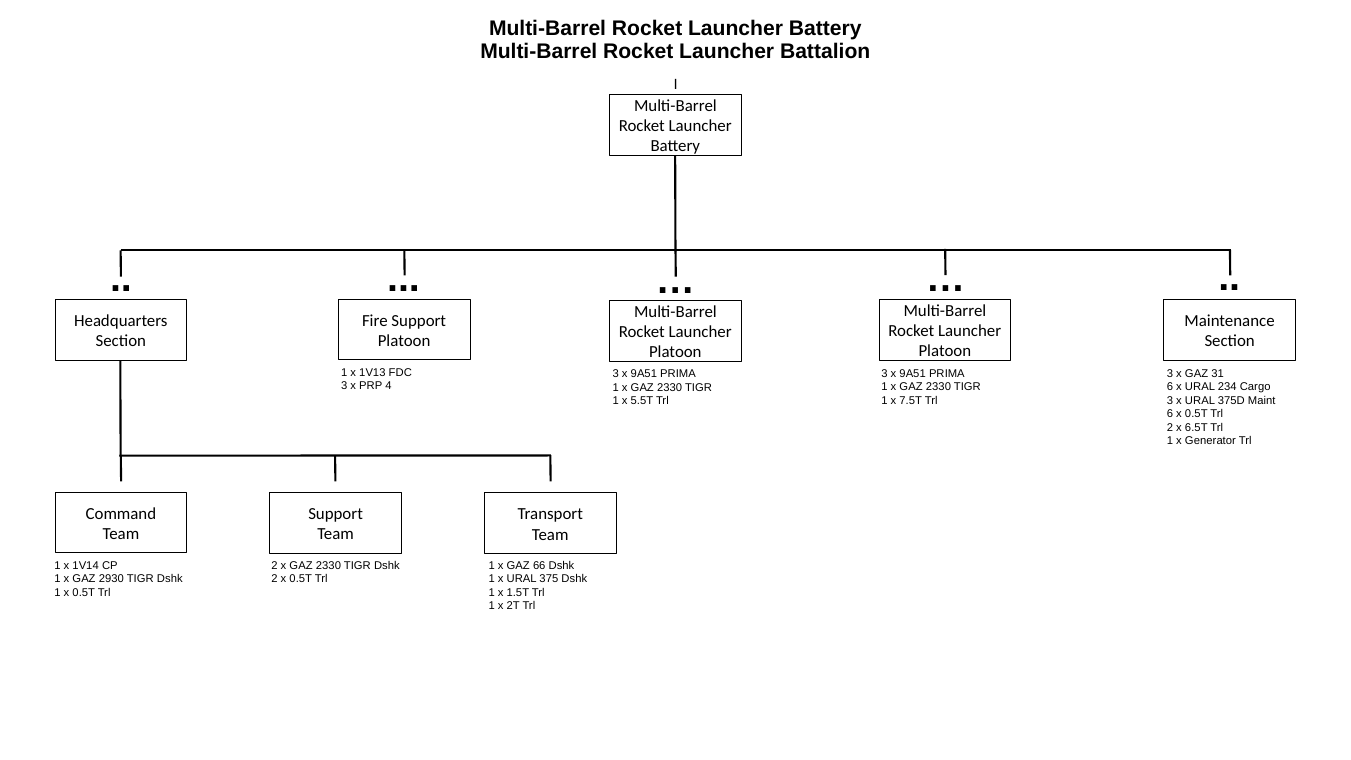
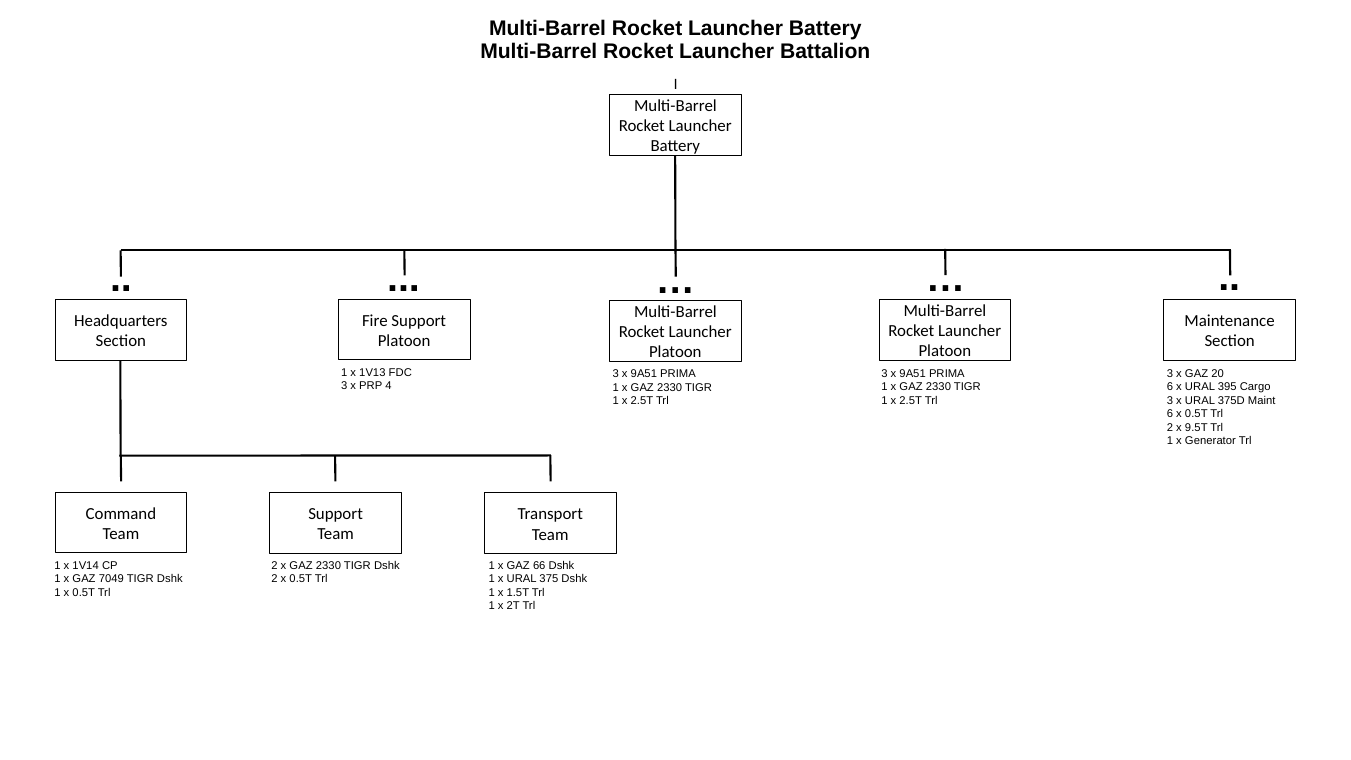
31: 31 -> 20
234: 234 -> 395
7.5T at (911, 400): 7.5T -> 2.5T
5.5T at (642, 401): 5.5T -> 2.5T
6.5T: 6.5T -> 9.5T
2930: 2930 -> 7049
